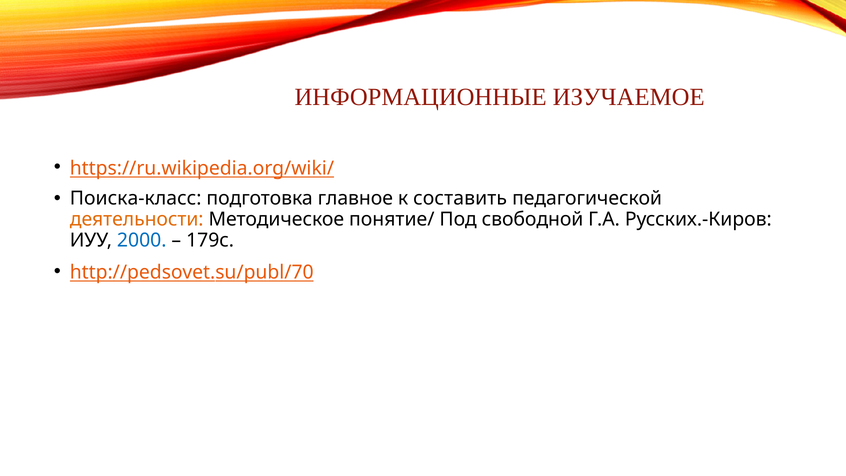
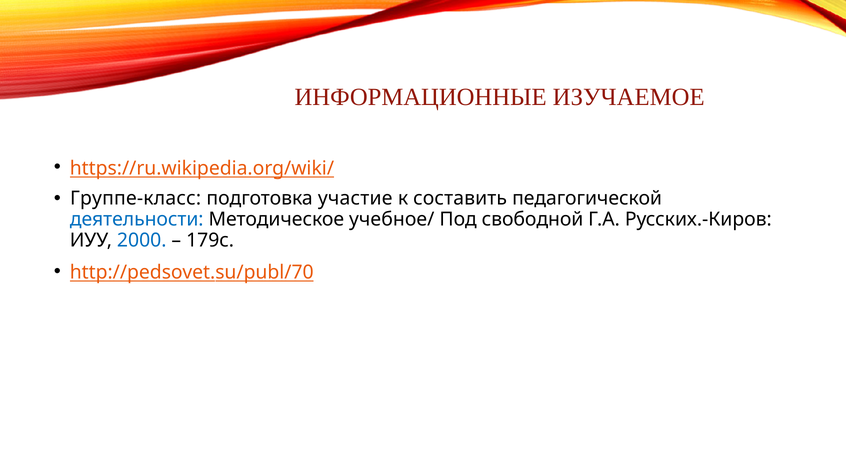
Поиска-класс: Поиска-класс -> Группе-класс
главное: главное -> участие
деятельности colour: orange -> blue
понятие/: понятие/ -> учебное/
